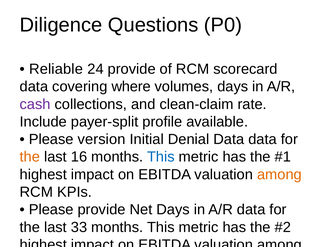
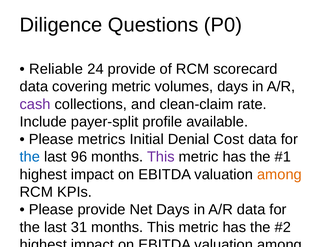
covering where: where -> metric
version: version -> metrics
Denial Data: Data -> Cost
the at (30, 157) colour: orange -> blue
16: 16 -> 96
This at (161, 157) colour: blue -> purple
33: 33 -> 31
